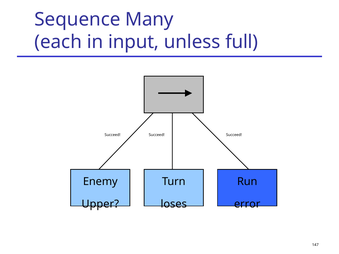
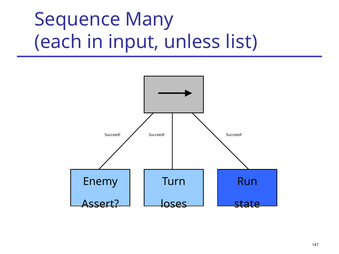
full: full -> list
Upper: Upper -> Assert
error: error -> state
